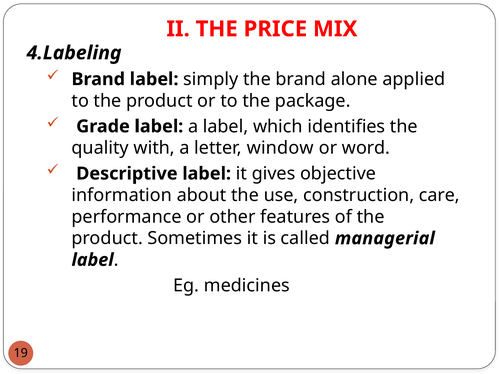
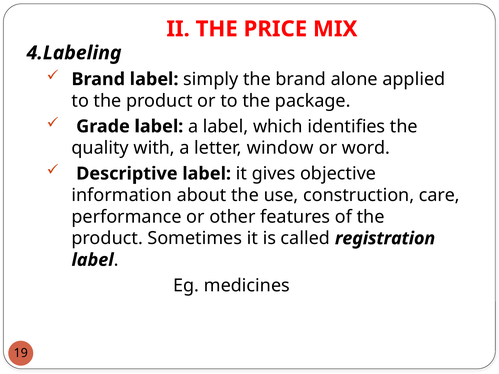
managerial: managerial -> registration
